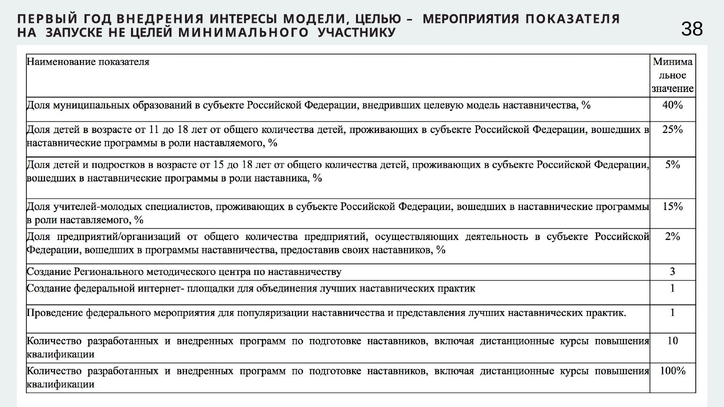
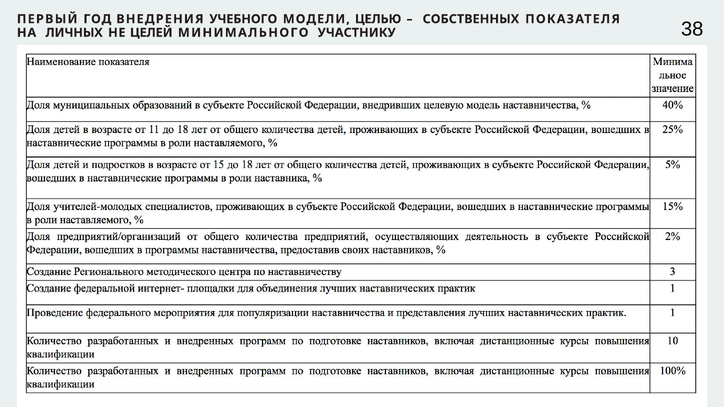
ИНТЕРЕСЫ: ИНТЕРЕСЫ -> УЧЕБНОГО
МЕРОПРИЯТИЯ: МЕРОПРИЯТИЯ -> СОБСТВЕННЫХ
ЗАПУСКЕ: ЗАПУСКЕ -> ЛИЧНЫХ
